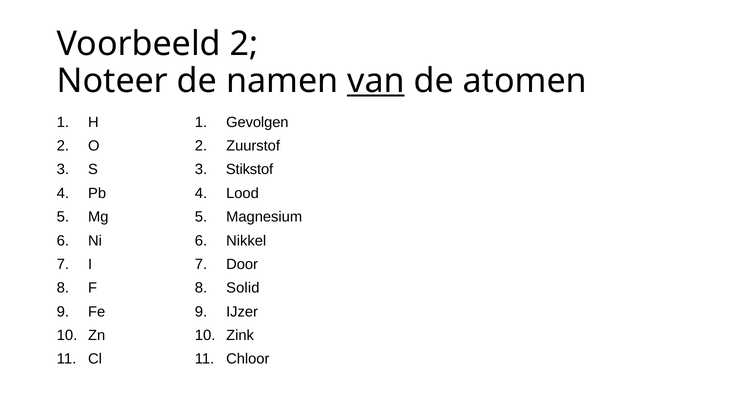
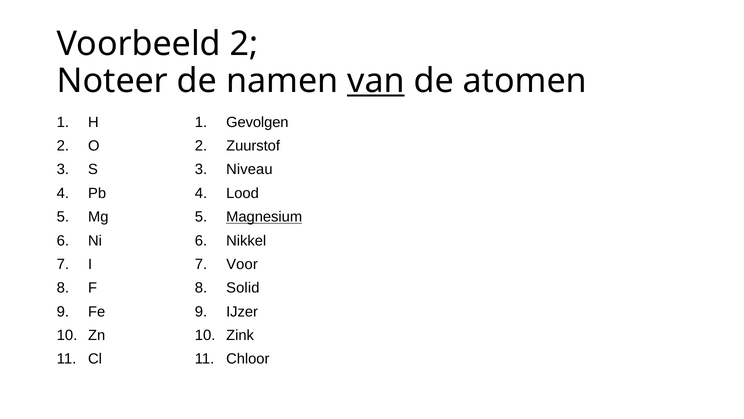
Stikstof: Stikstof -> Niveau
Magnesium underline: none -> present
Door: Door -> Voor
